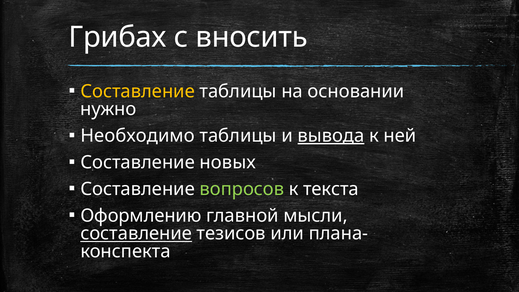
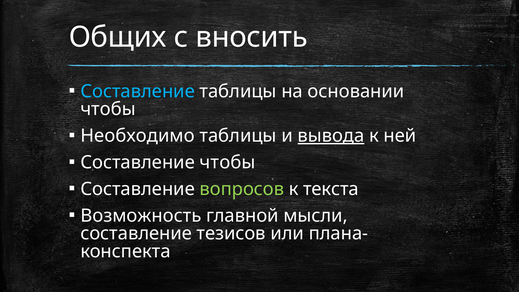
Грибах: Грибах -> Общих
Составление at (138, 91) colour: yellow -> light blue
нужно at (108, 109): нужно -> чтобы
Составление новых: новых -> чтобы
Оформлению: Оформлению -> Возможность
составление at (136, 234) underline: present -> none
